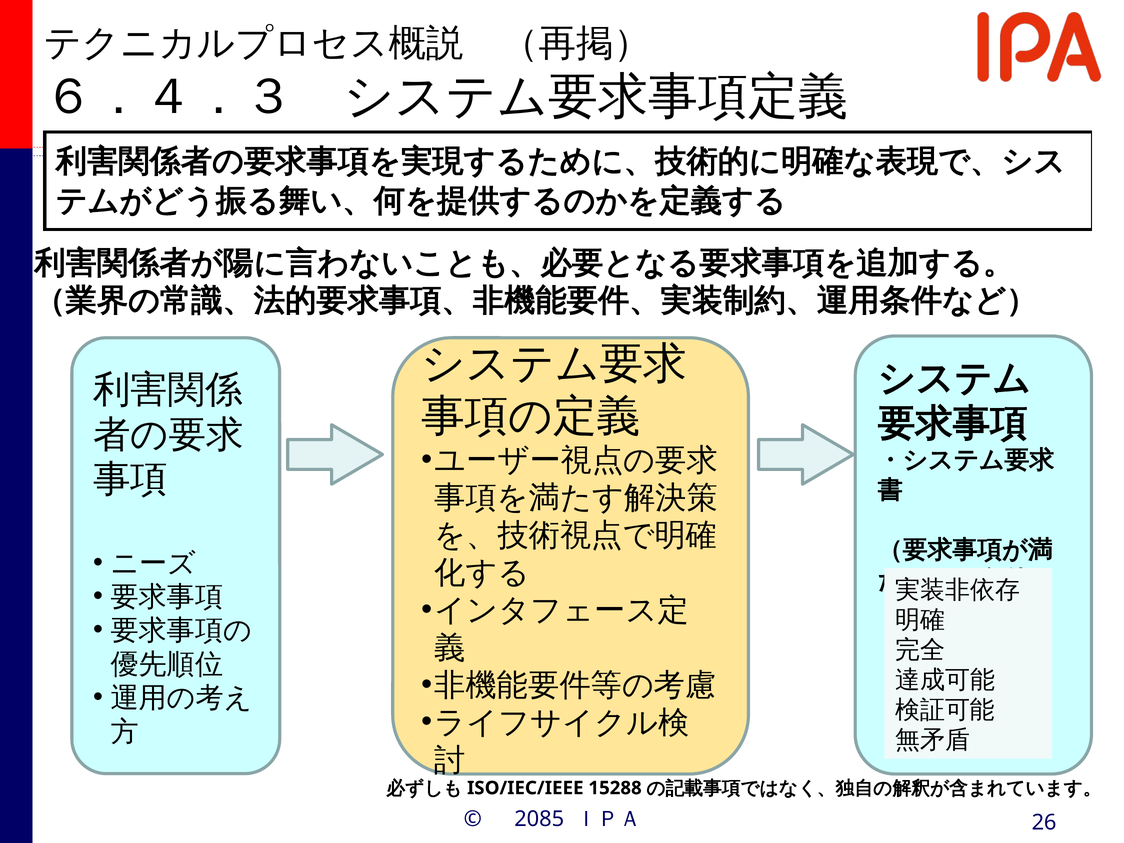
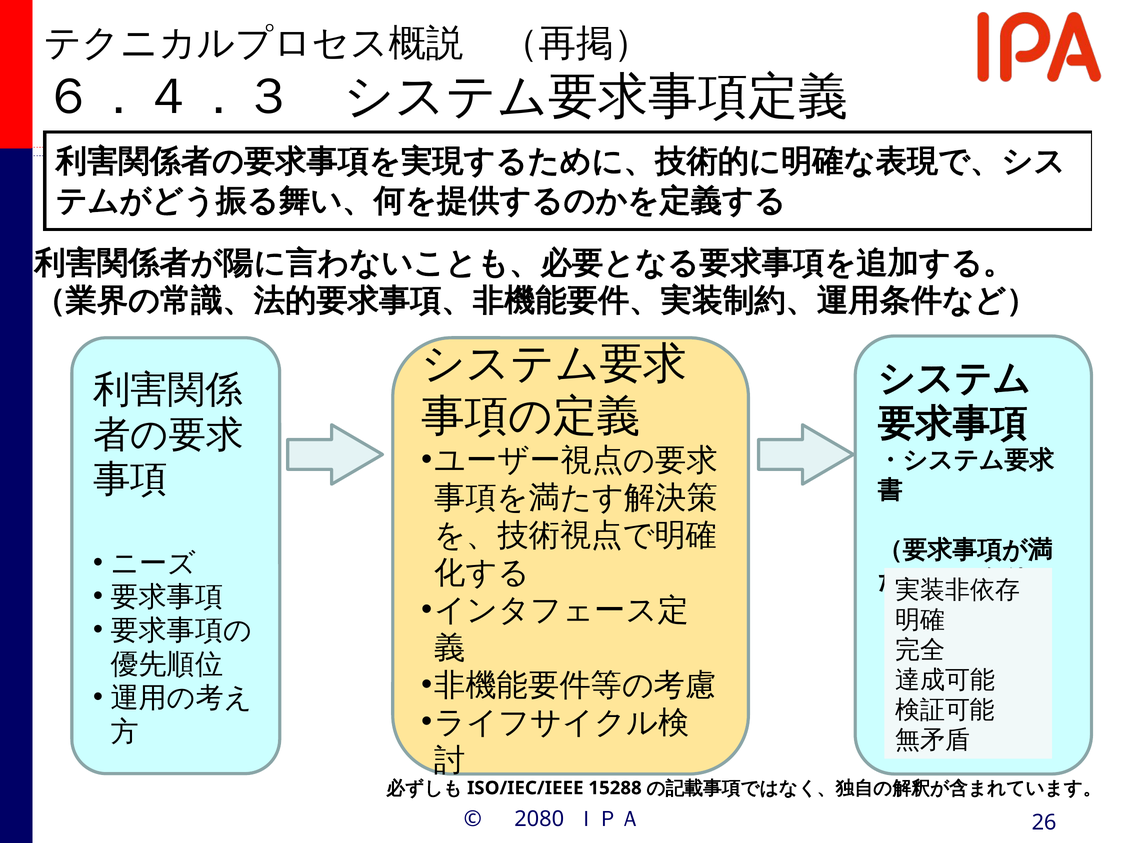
2085: 2085 -> 2080
